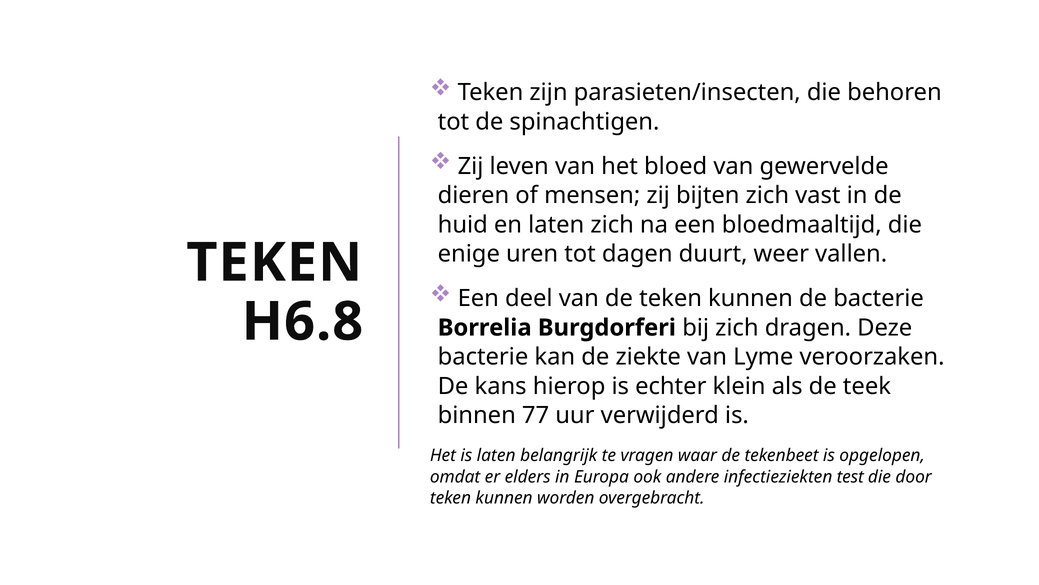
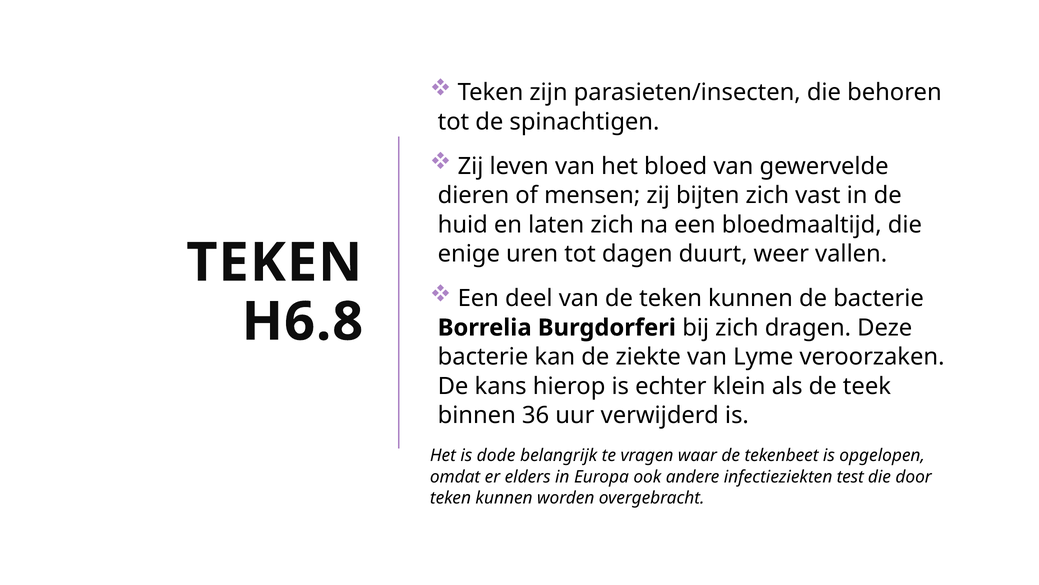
77: 77 -> 36
is laten: laten -> dode
